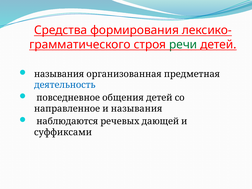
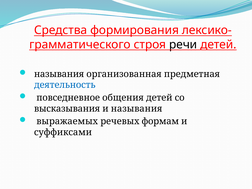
речи colour: green -> black
направленное: направленное -> высказывания
наблюдаются: наблюдаются -> выражаемых
дающей: дающей -> формам
